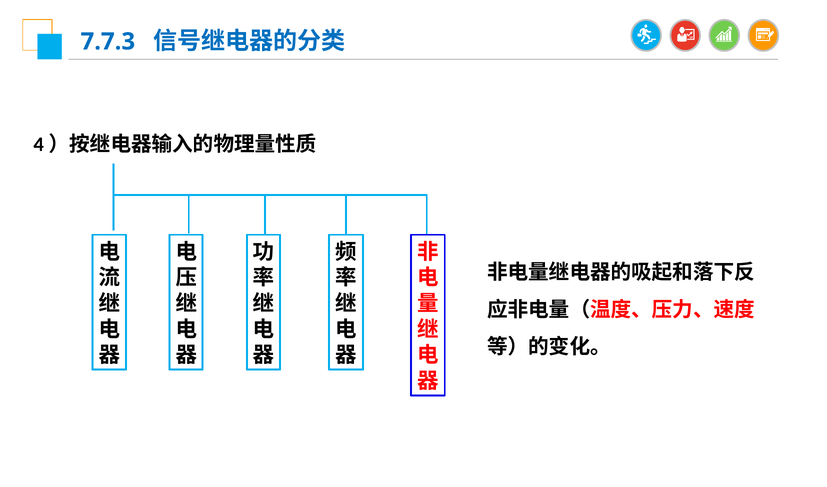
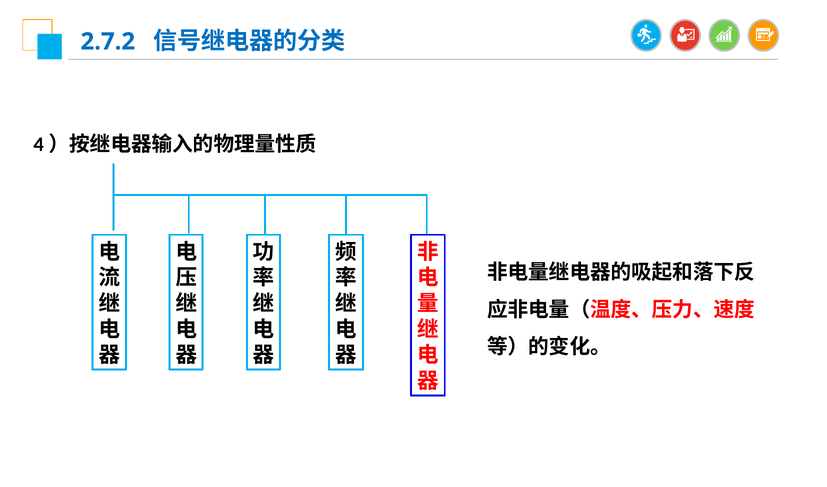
7.7.3: 7.7.3 -> 2.7.2
